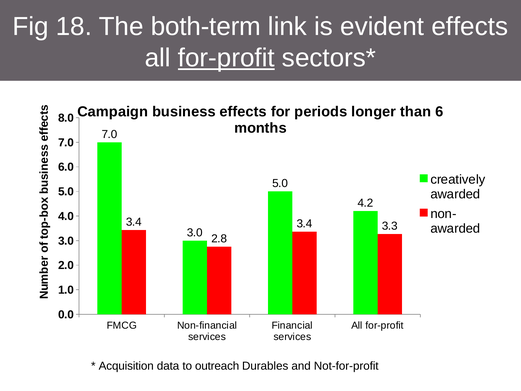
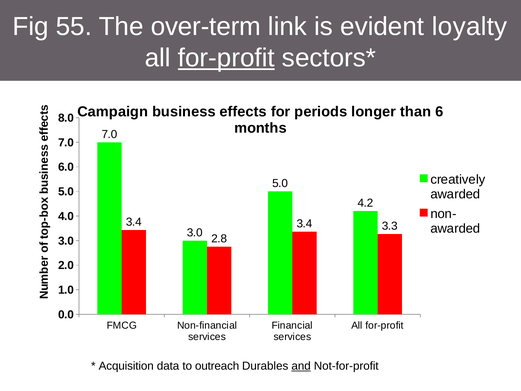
18: 18 -> 55
both-term: both-term -> over-term
evident effects: effects -> loyalty
and underline: none -> present
